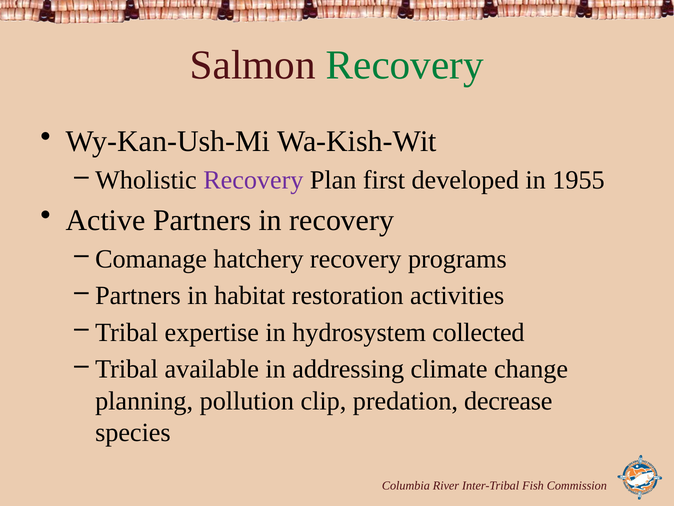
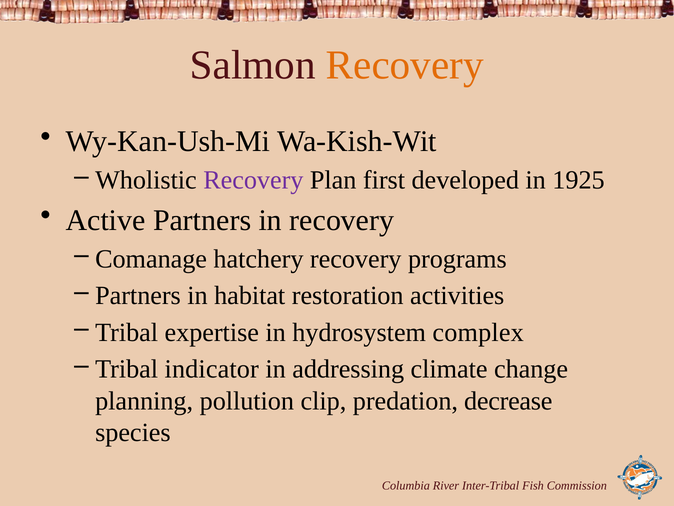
Recovery at (405, 65) colour: green -> orange
1955: 1955 -> 1925
collected: collected -> complex
available: available -> indicator
